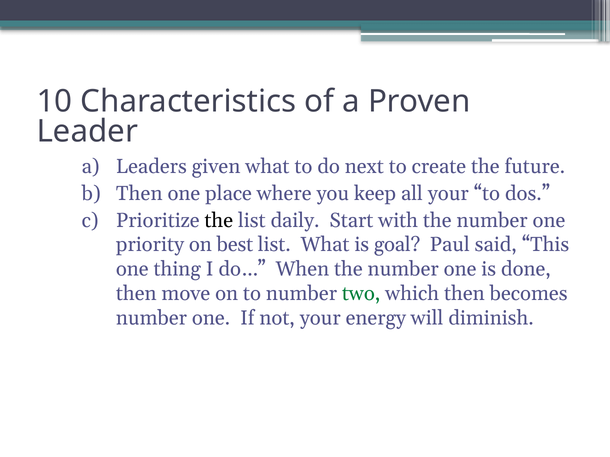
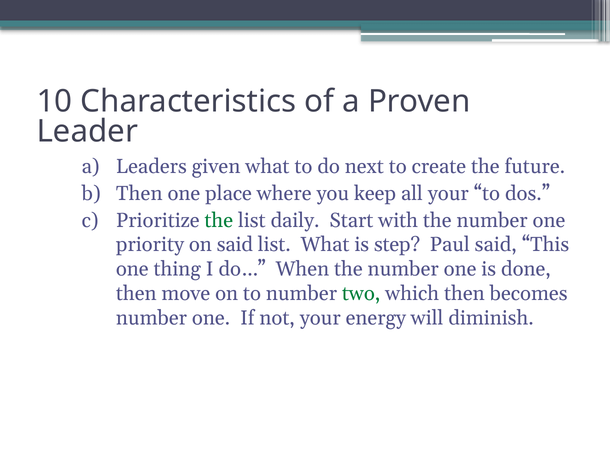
the at (219, 221) colour: black -> green
on best: best -> said
goal: goal -> step
